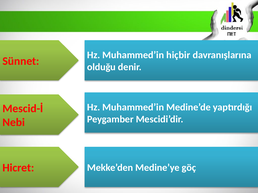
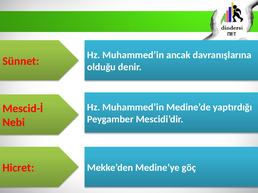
hiçbir: hiçbir -> ancak
